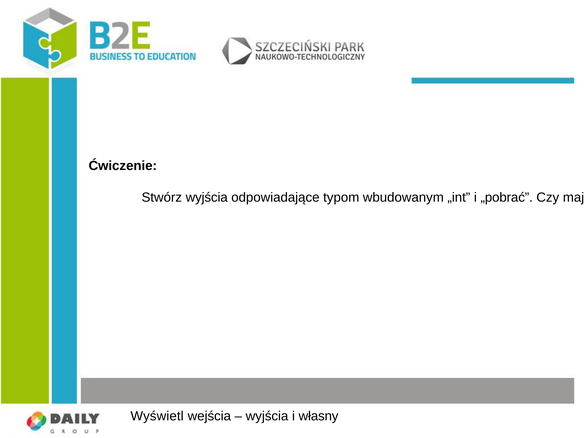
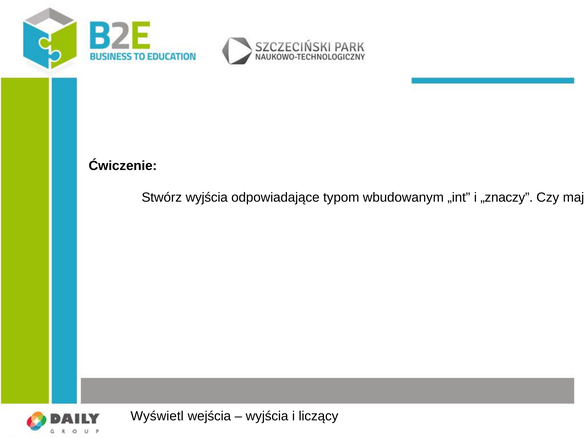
„pobrać: „pobrać -> „znaczy
własny: własny -> liczący
